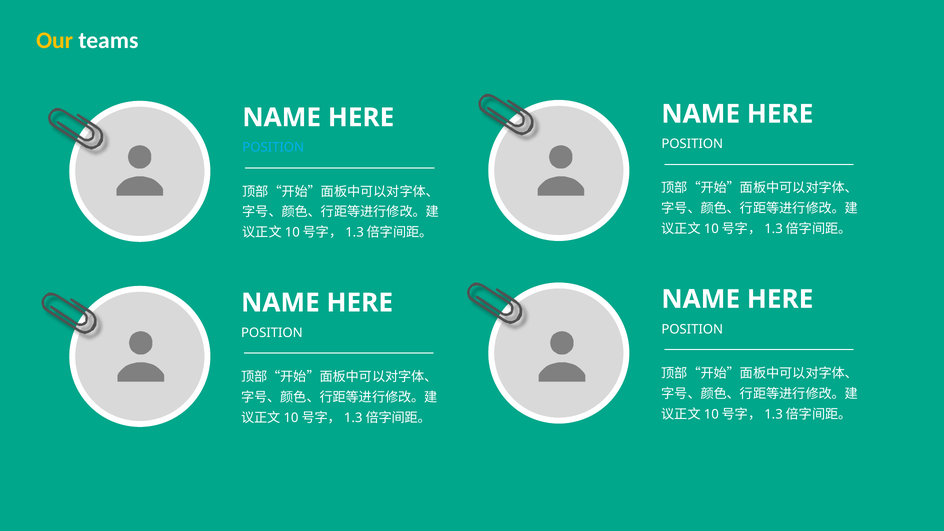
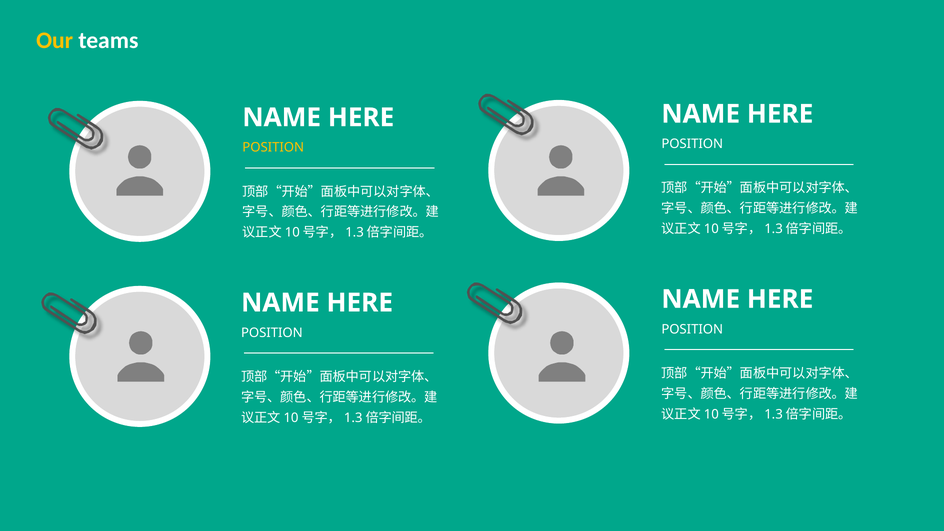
POSITION at (273, 148) colour: light blue -> yellow
